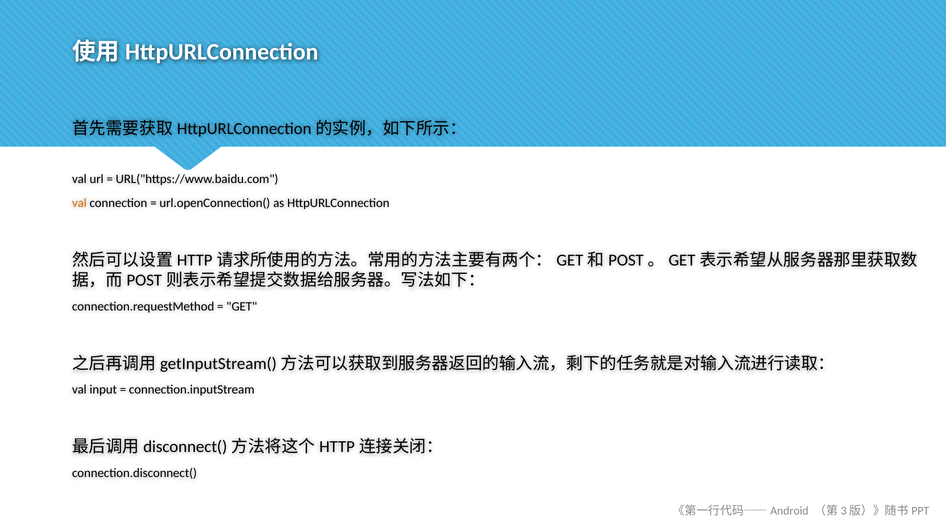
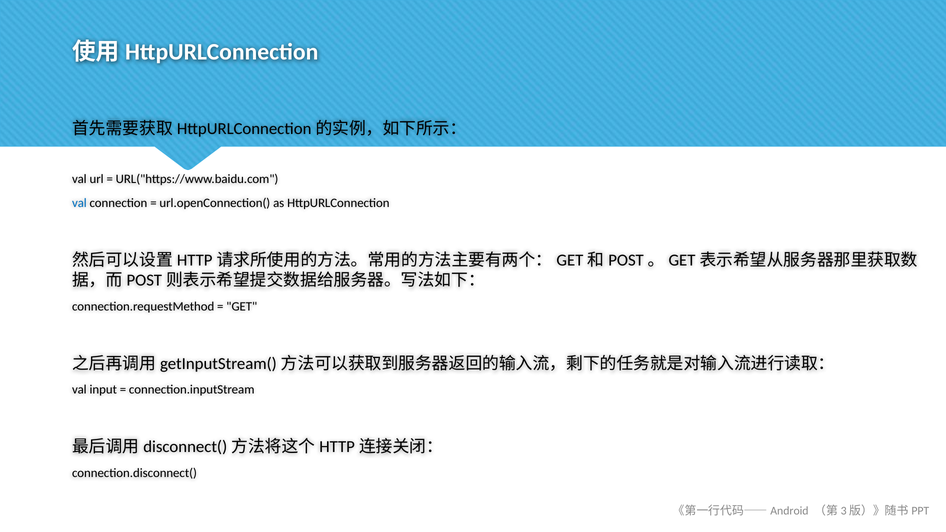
val at (79, 203) colour: orange -> blue
